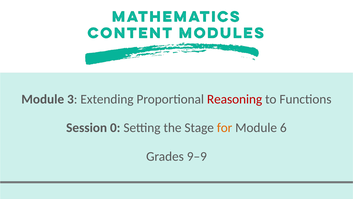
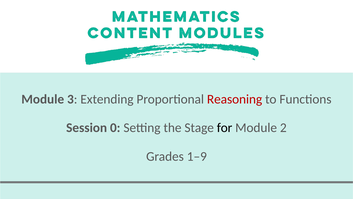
for colour: orange -> black
6: 6 -> 2
9–9: 9–9 -> 1–9
